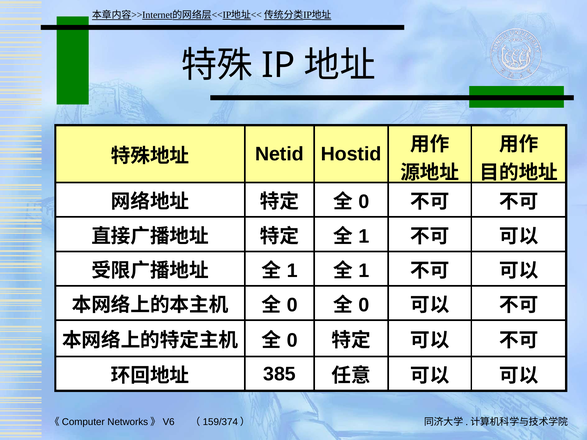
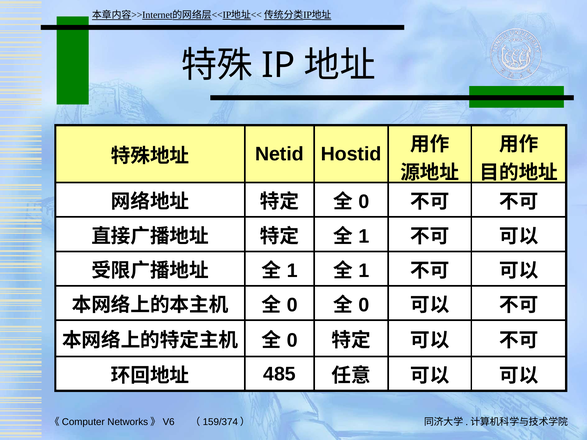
385: 385 -> 485
